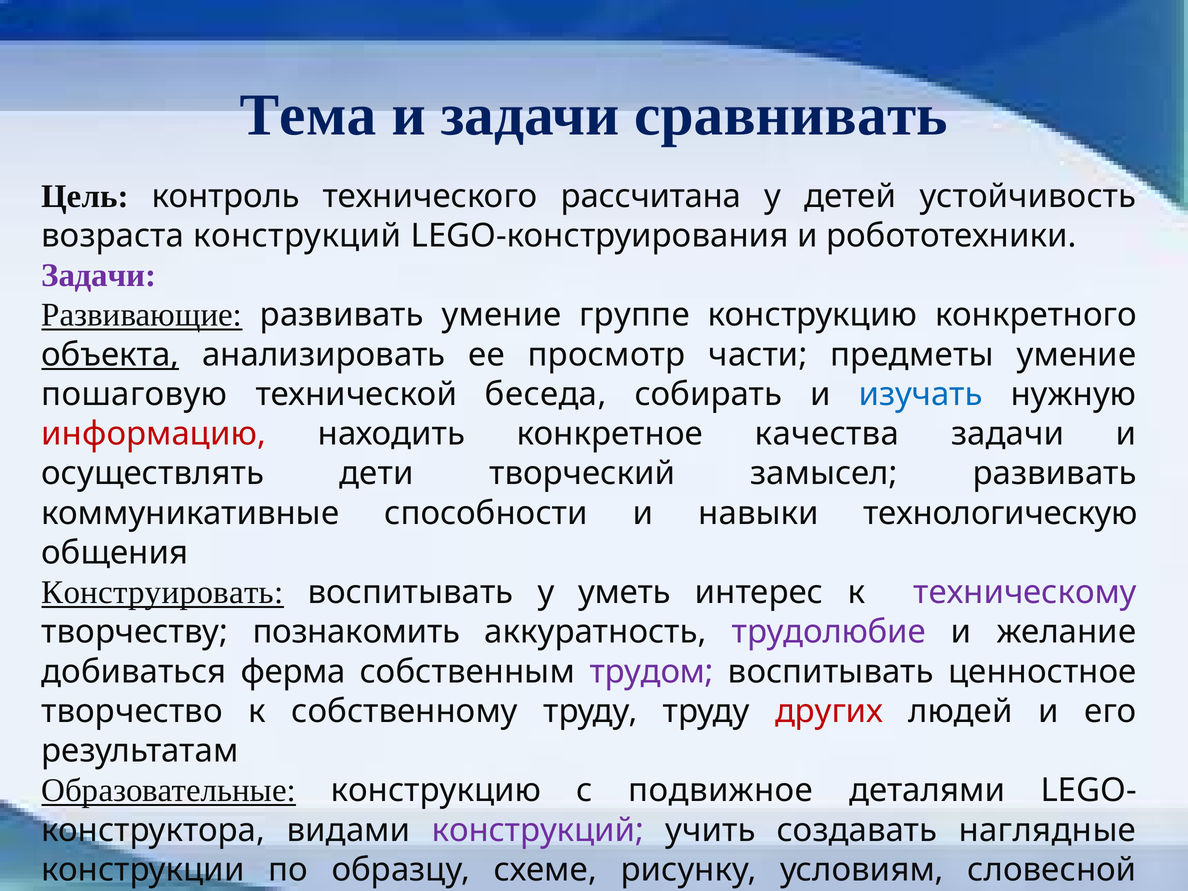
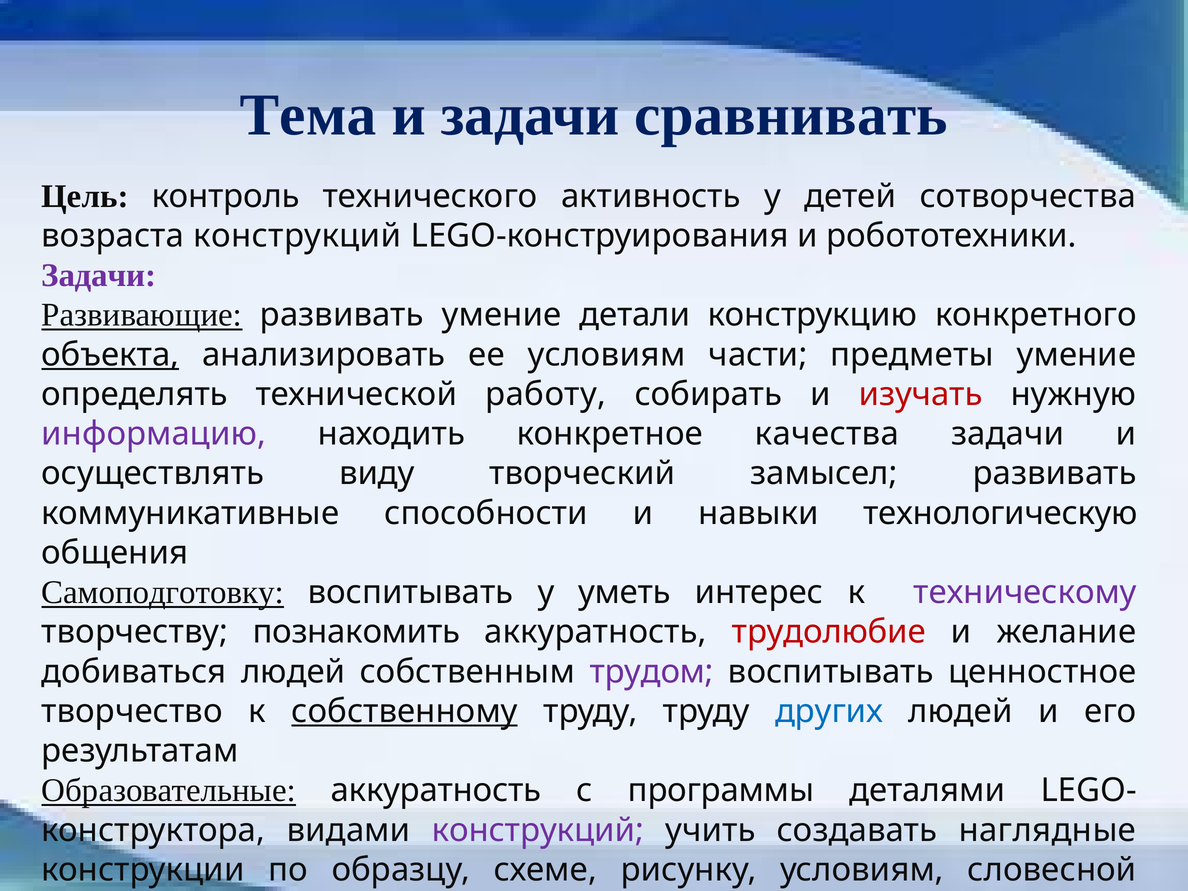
рассчитана: рассчитана -> активность
устойчивость: устойчивость -> сотворчества
группе: группе -> детали
ее просмотр: просмотр -> условиям
пошаговую: пошаговую -> определять
беседа: беседа -> работу
изучать colour: blue -> red
информацию colour: red -> purple
дети: дети -> виду
Конструировать: Конструировать -> Самоподготовку
трудолюбие colour: purple -> red
добиваться ферма: ферма -> людей
собственному underline: none -> present
других colour: red -> blue
Образовательные конструкцию: конструкцию -> аккуратность
подвижное: подвижное -> программы
